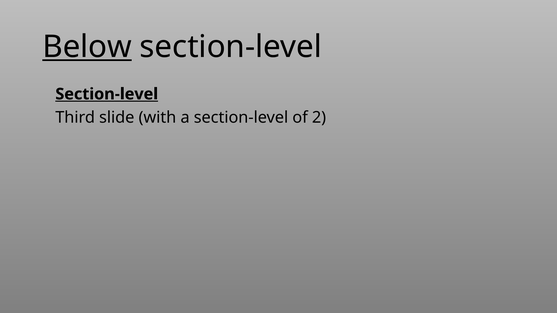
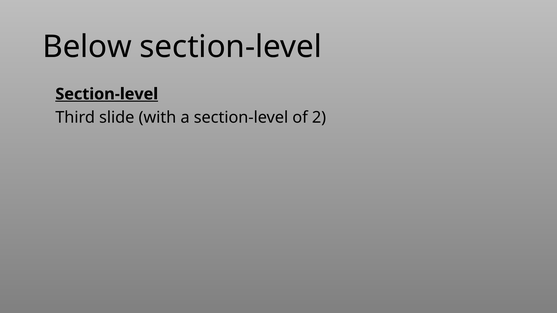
Below underline: present -> none
